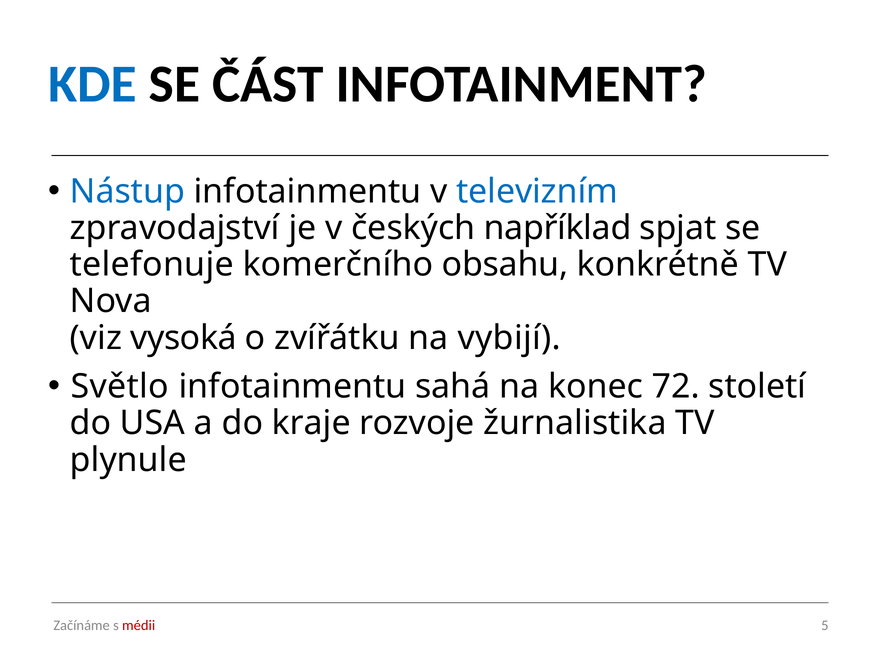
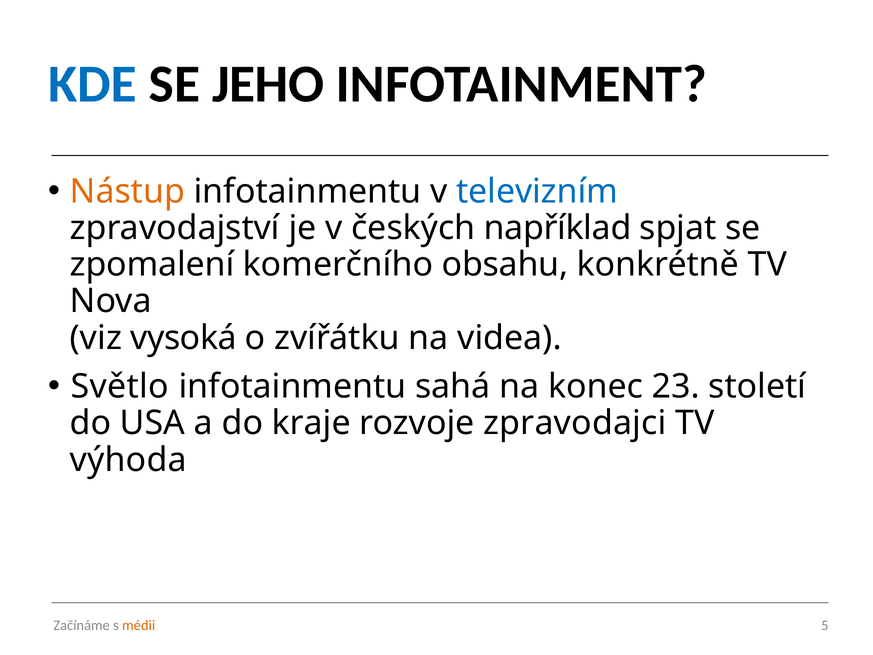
ČÁST: ČÁST -> JEHO
Nástup colour: blue -> orange
telefonuje: telefonuje -> zpomalení
vybijí: vybijí -> videa
72: 72 -> 23
žurnalistika: žurnalistika -> zpravodajci
plynule: plynule -> výhoda
médii colour: red -> orange
